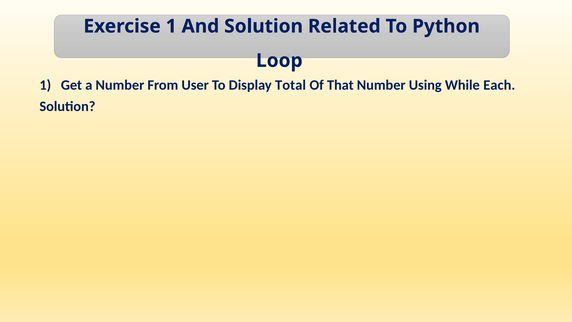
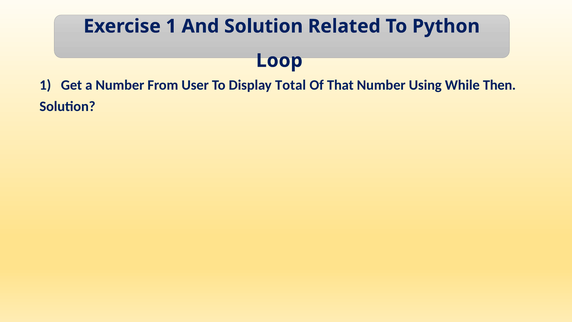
Each: Each -> Then
